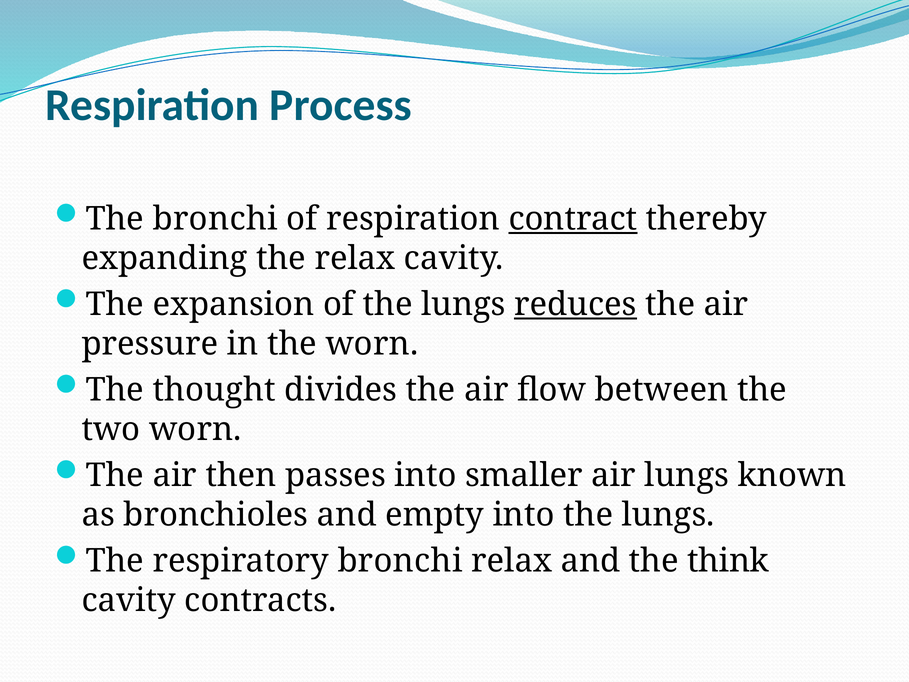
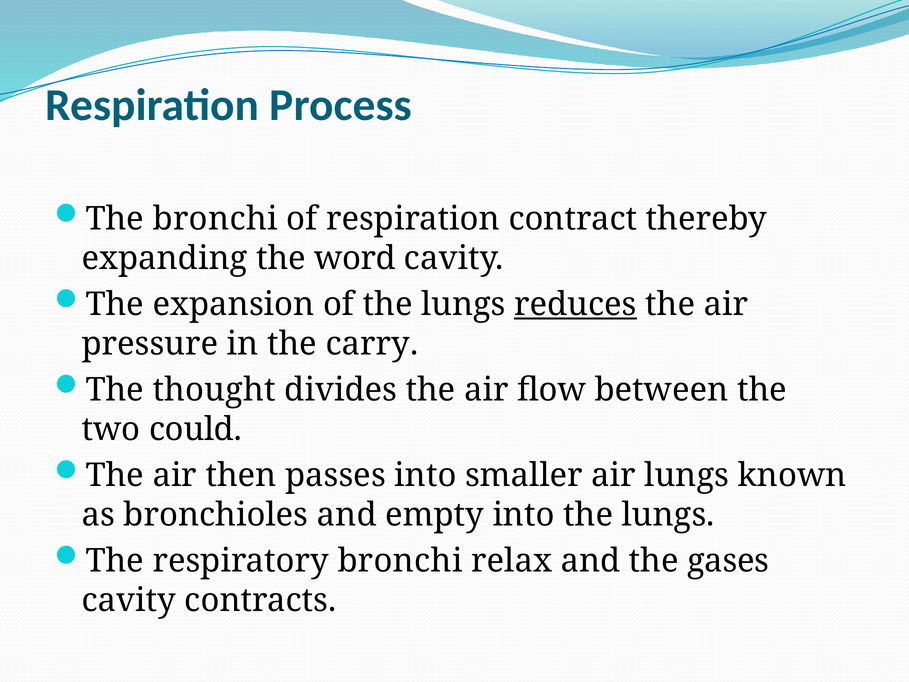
contract underline: present -> none
the relax: relax -> word
the worn: worn -> carry
two worn: worn -> could
think: think -> gases
